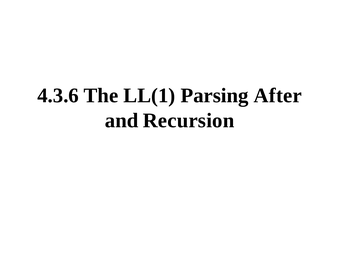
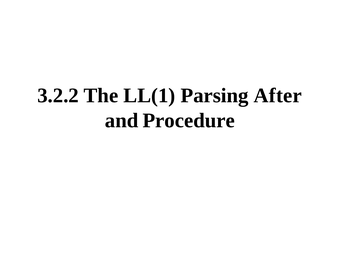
4.3.6: 4.3.6 -> 3.2.2
Recursion: Recursion -> Procedure
